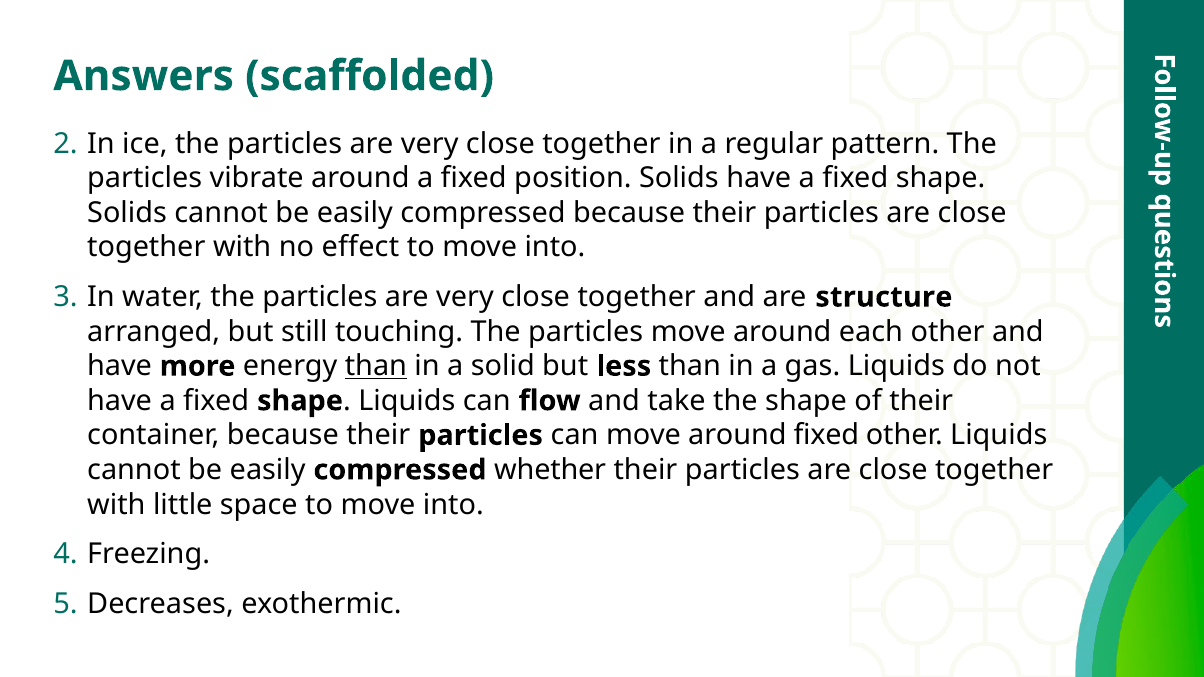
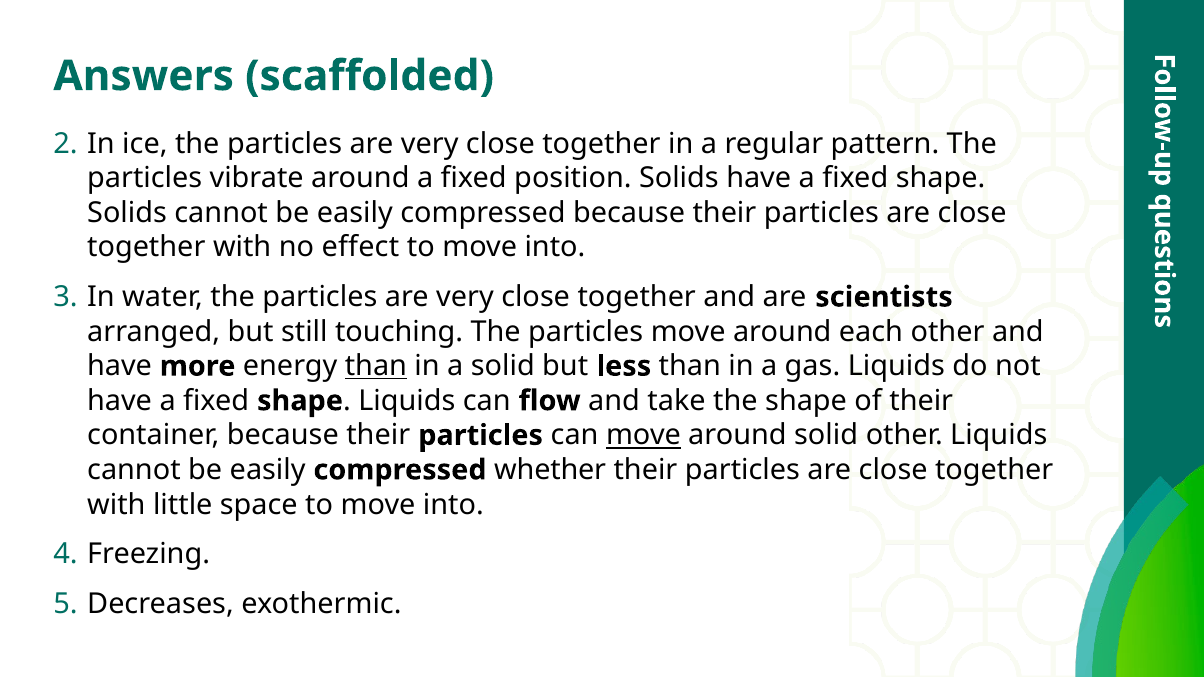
structure: structure -> scientists
move at (643, 436) underline: none -> present
around fixed: fixed -> solid
